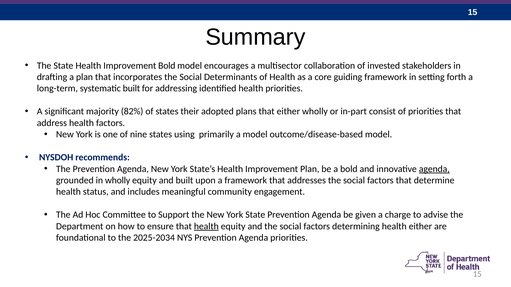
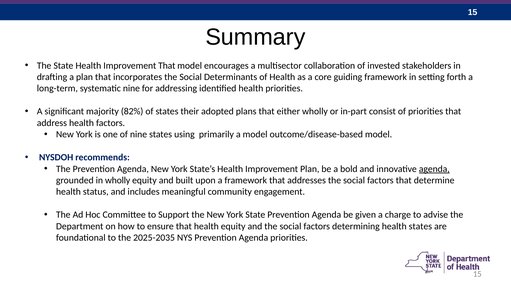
Improvement Bold: Bold -> That
systematic built: built -> nine
health at (206, 227) underline: present -> none
health either: either -> states
2025-2034: 2025-2034 -> 2025-2035
